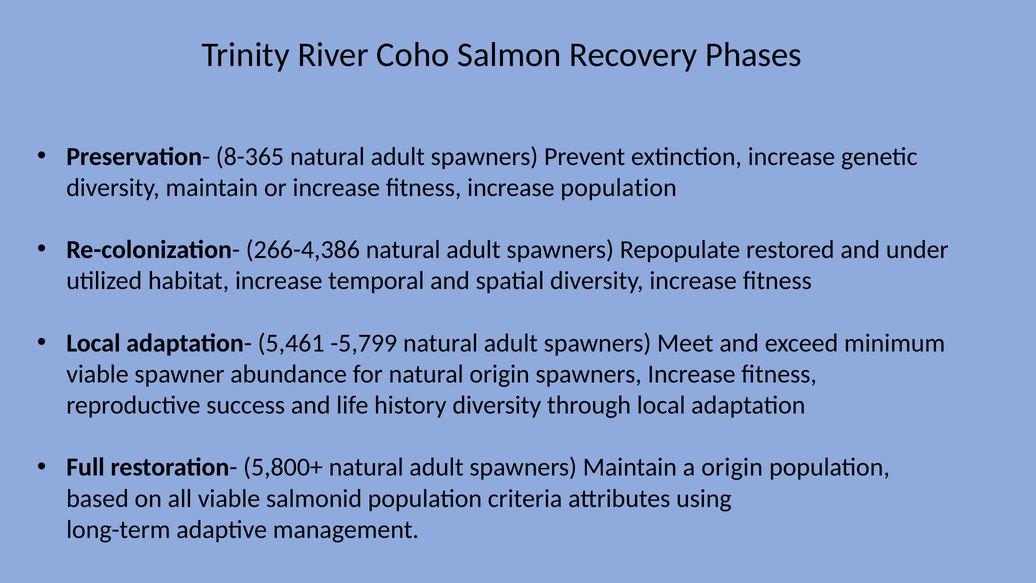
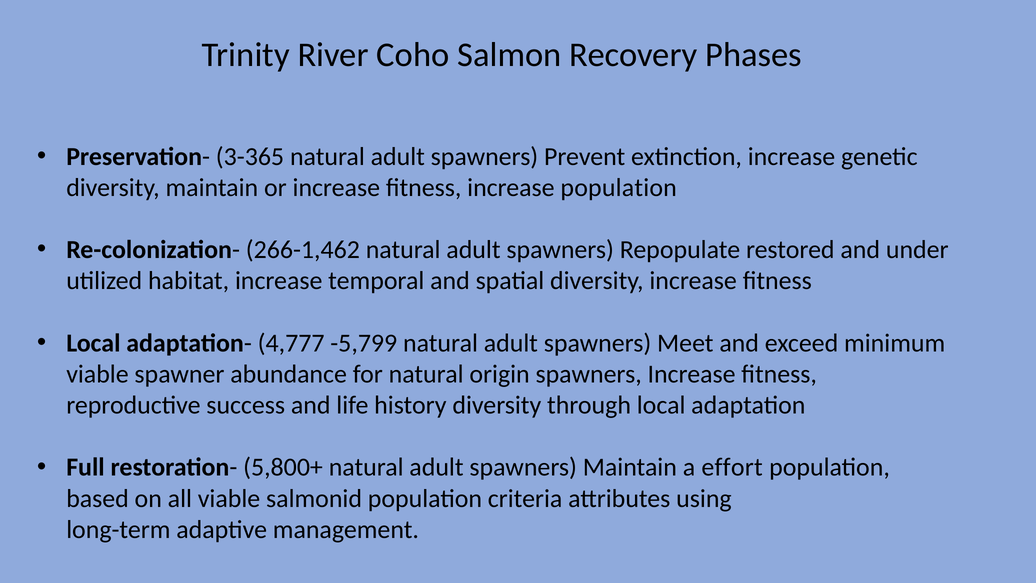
8-365: 8-365 -> 3-365
266-4,386: 266-4,386 -> 266-1,462
5,461: 5,461 -> 4,777
a origin: origin -> effort
